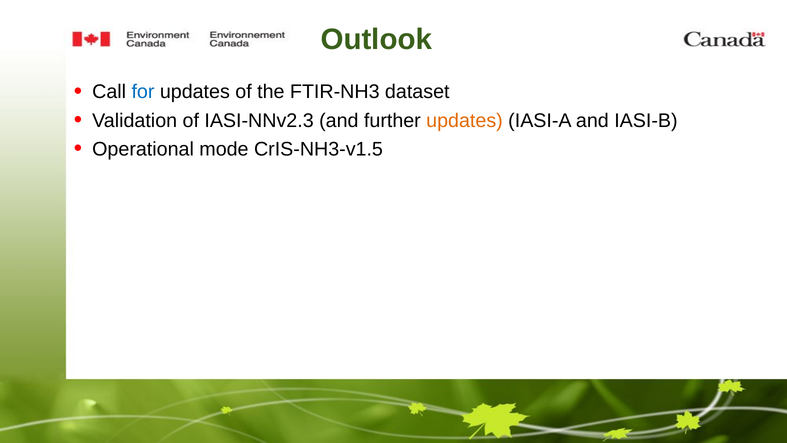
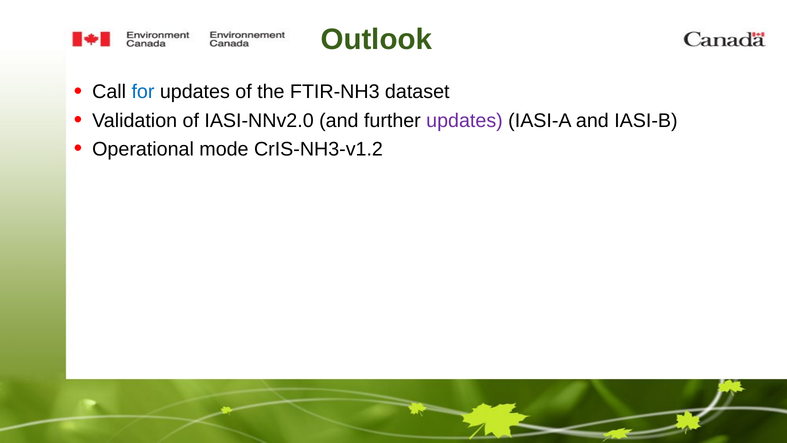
IASI-NNv2.3: IASI-NNv2.3 -> IASI-NNv2.0
updates at (465, 120) colour: orange -> purple
CrIS-NH3-v1.5: CrIS-NH3-v1.5 -> CrIS-NH3-v1.2
